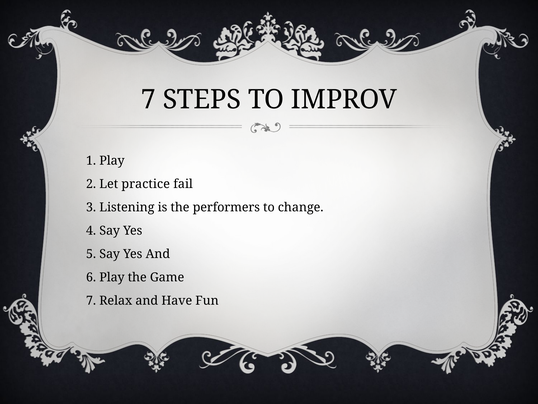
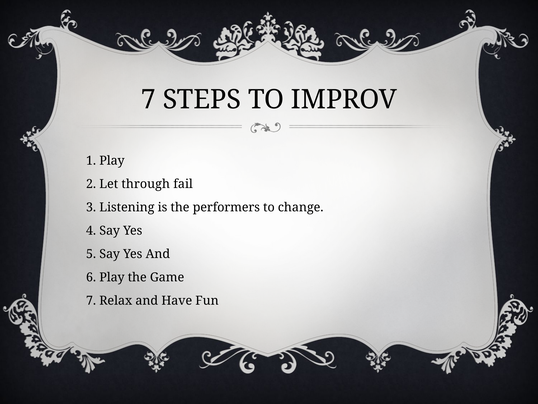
practice: practice -> through
